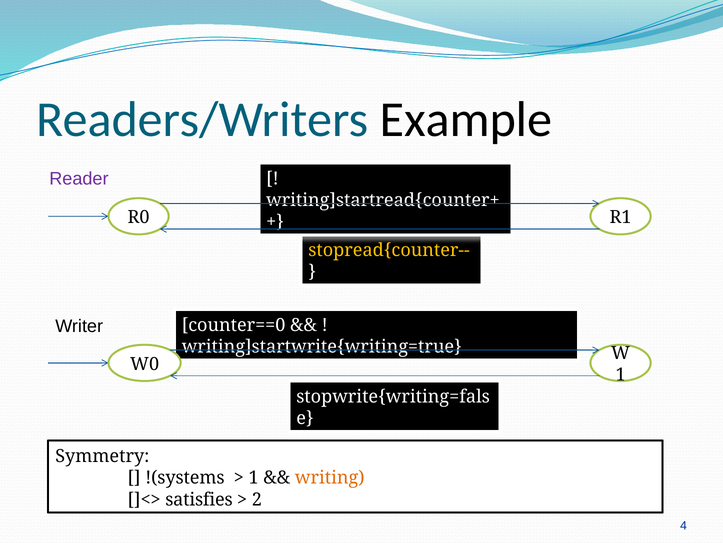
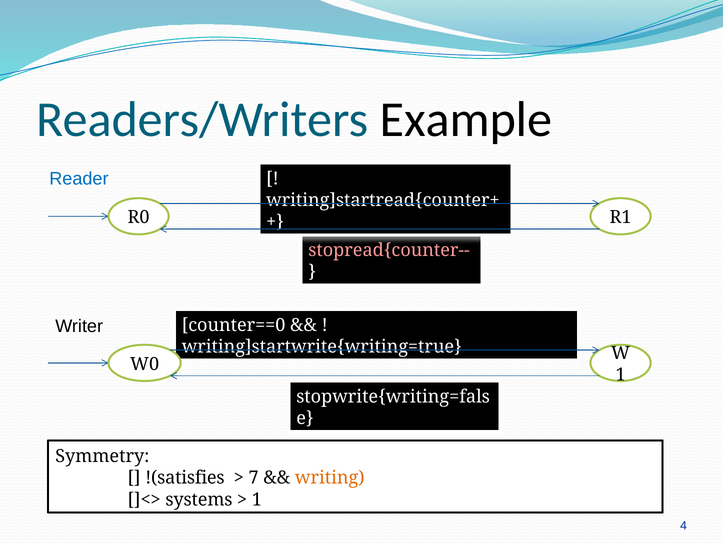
Reader colour: purple -> blue
stopread{counter-- colour: yellow -> pink
!(systems: !(systems -> !(satisfies
1 at (254, 477): 1 -> 7
satisfies: satisfies -> systems
2 at (257, 499): 2 -> 1
